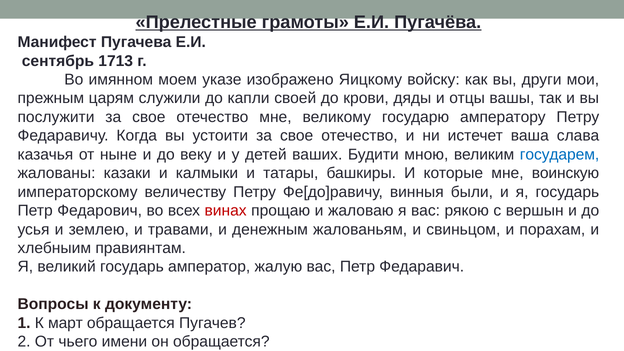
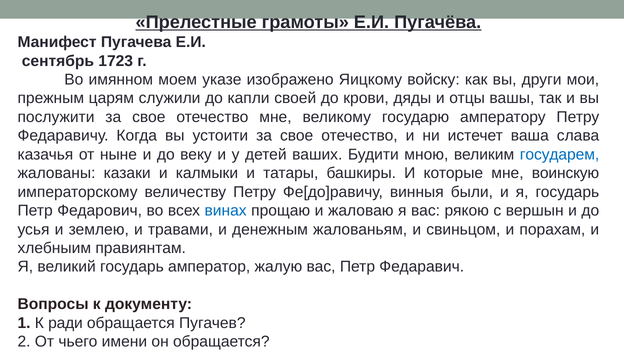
1713: 1713 -> 1723
винах colour: red -> blue
март: март -> ради
